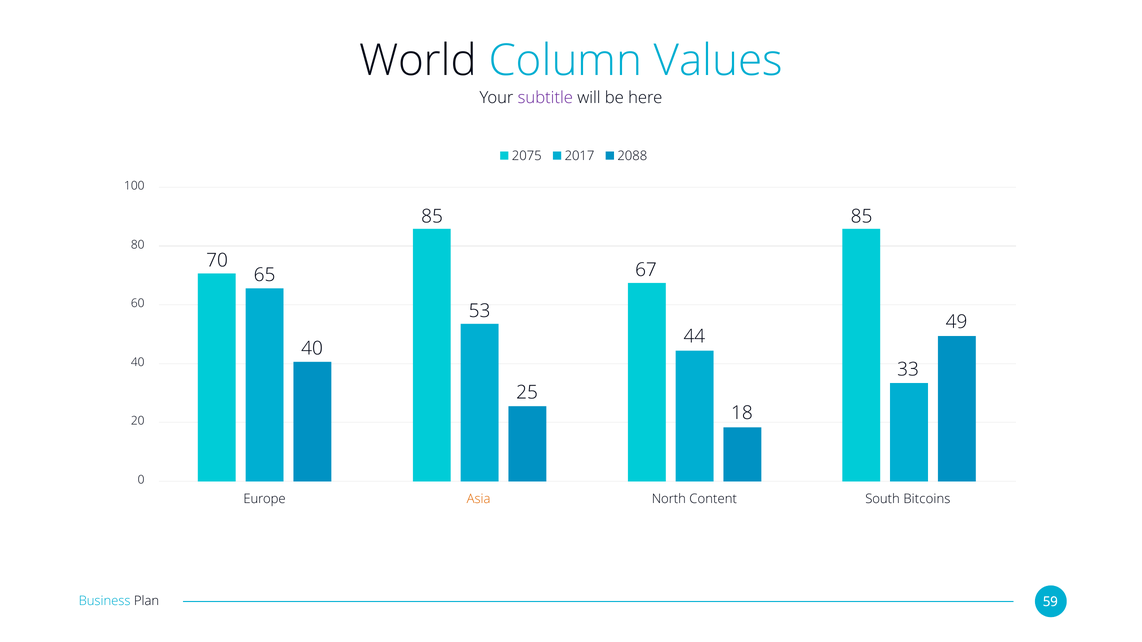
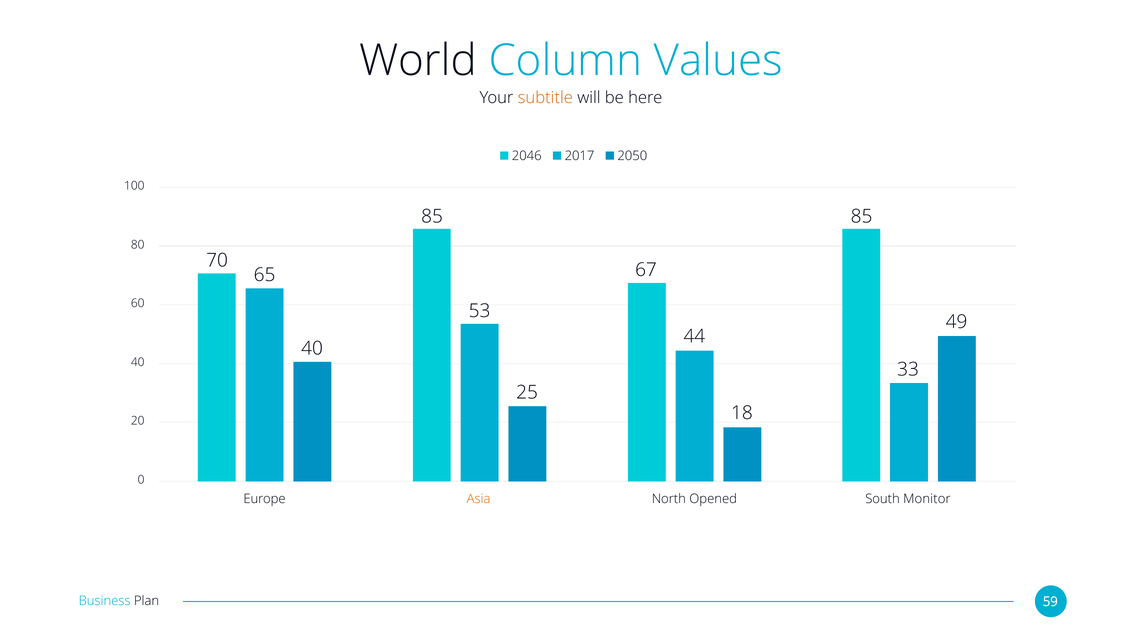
subtitle colour: purple -> orange
2075: 2075 -> 2046
2088: 2088 -> 2050
Content: Content -> Opened
Bitcoins: Bitcoins -> Monitor
